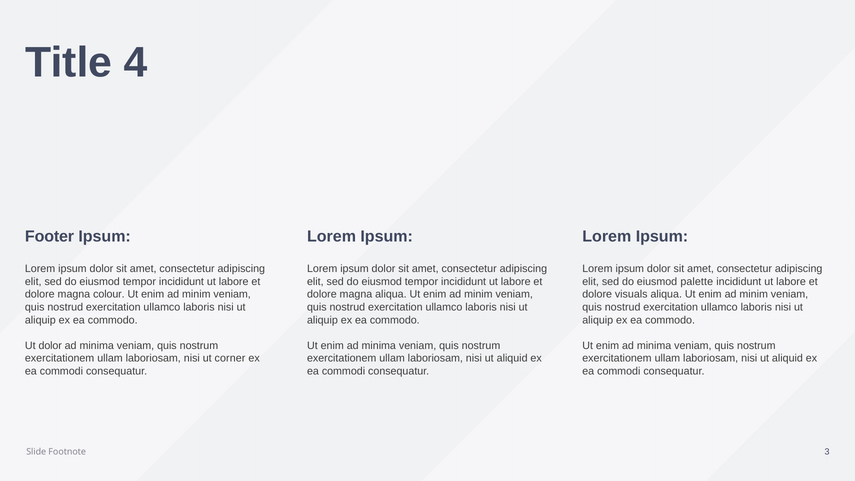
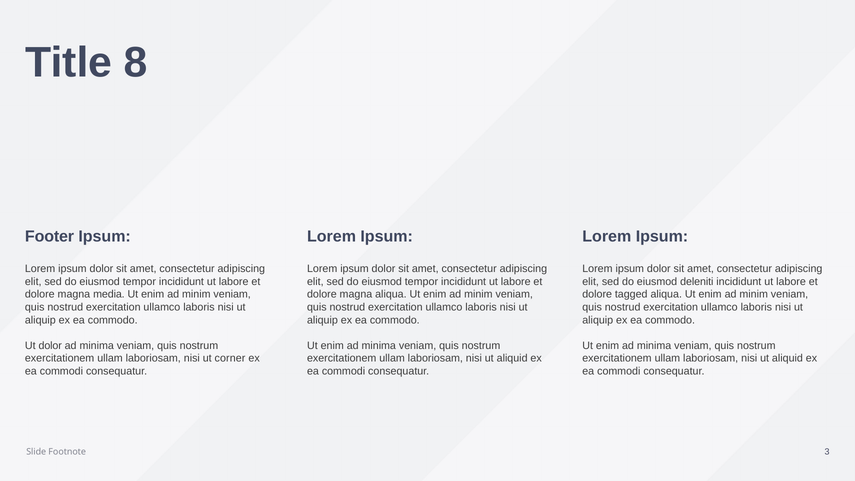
4: 4 -> 8
palette: palette -> deleniti
colour: colour -> media
visuals: visuals -> tagged
